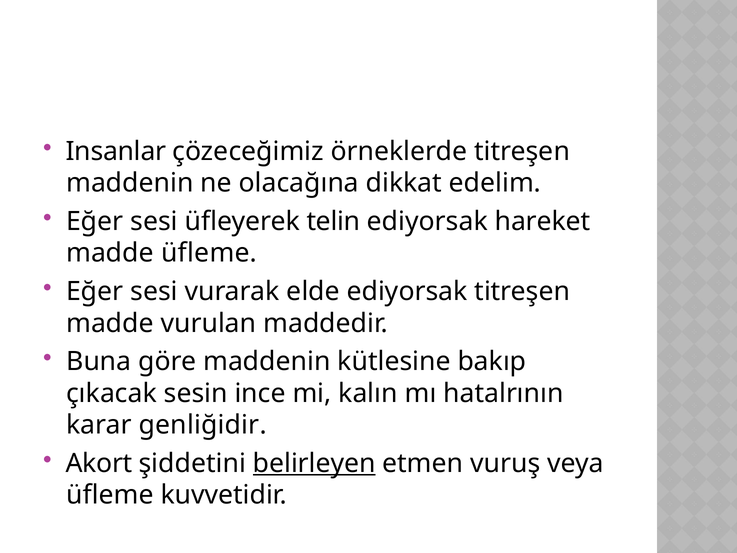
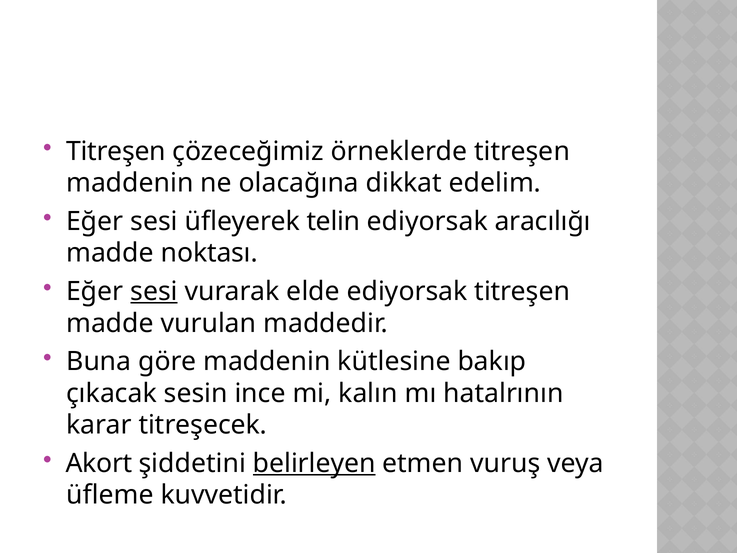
Insanlar at (116, 151): Insanlar -> Titreşen
hareket: hareket -> aracılığı
madde üfleme: üfleme -> noktası
sesi at (154, 291) underline: none -> present
genliğidir: genliğidir -> titreşecek
